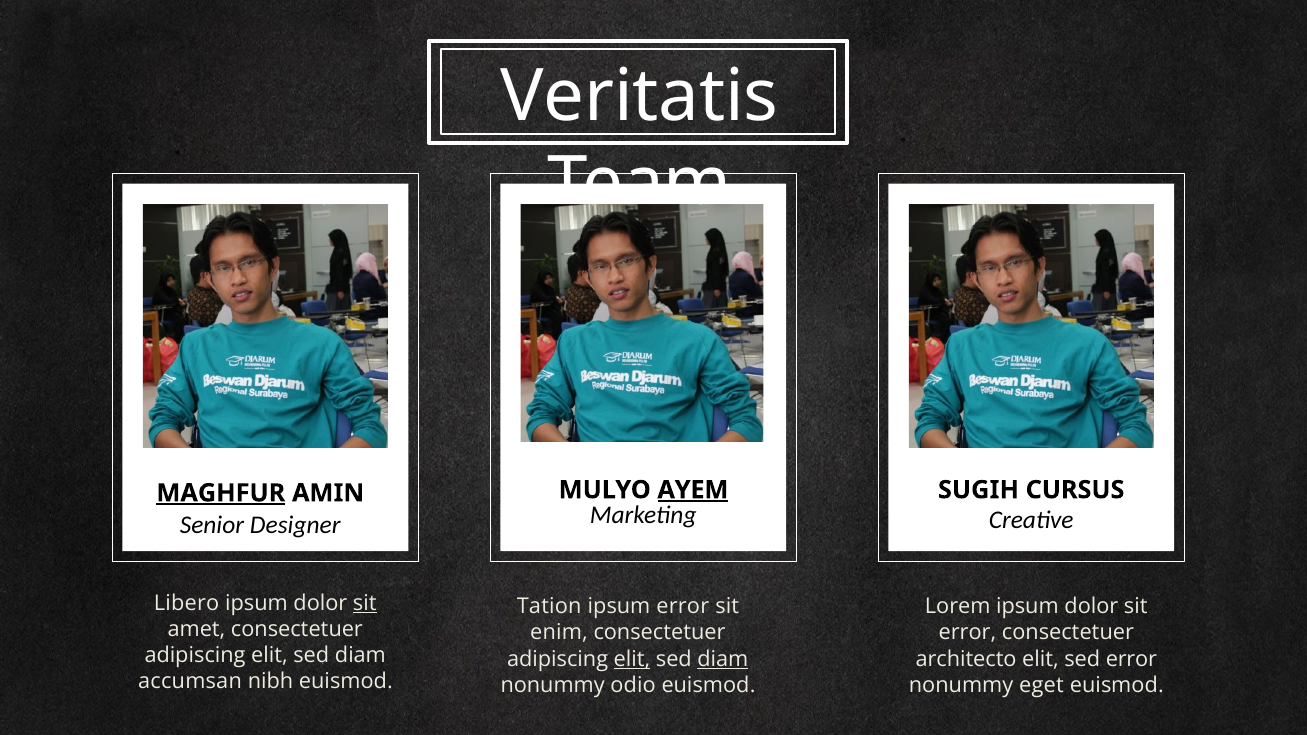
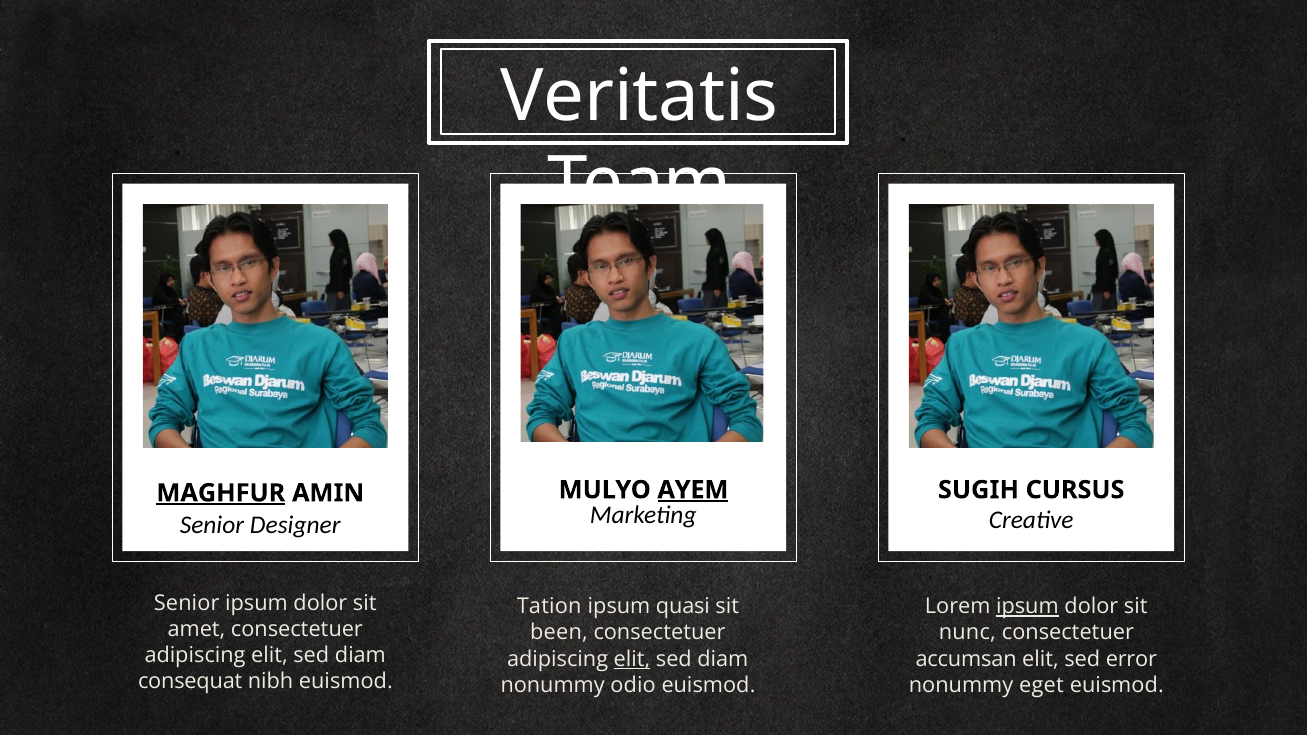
Libero at (187, 603): Libero -> Senior
sit at (365, 603) underline: present -> none
ipsum error: error -> quasi
ipsum at (1027, 607) underline: none -> present
enim: enim -> been
error at (967, 633): error -> nunc
diam at (723, 659) underline: present -> none
architecto: architecto -> accumsan
accumsan: accumsan -> consequat
